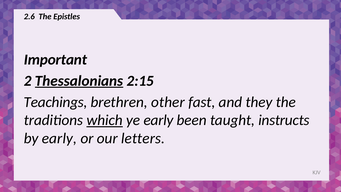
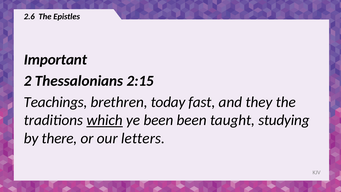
Thessalonians underline: present -> none
other: other -> today
ye early: early -> been
instructs: instructs -> studying
by early: early -> there
